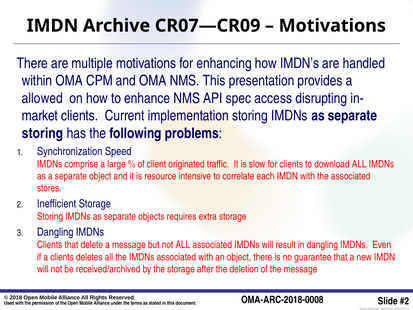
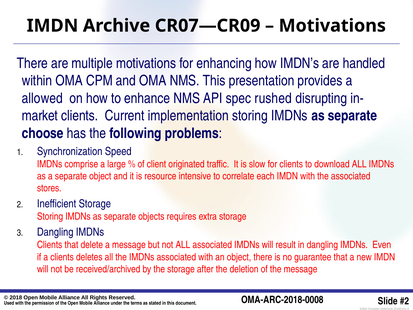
access: access -> rushed
storing at (43, 133): storing -> choose
